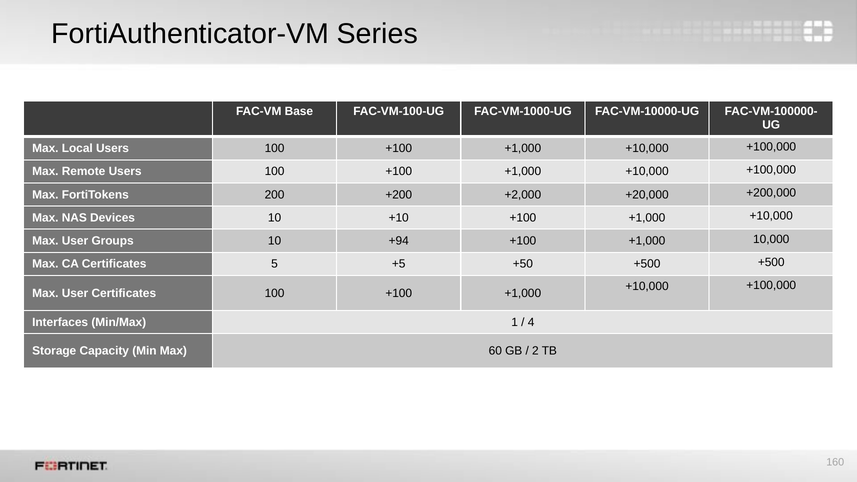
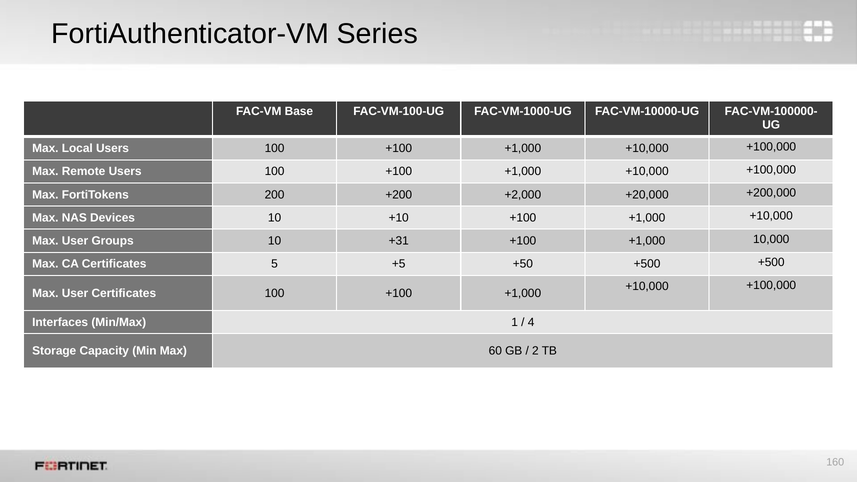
+94: +94 -> +31
